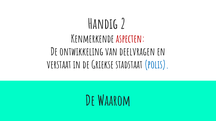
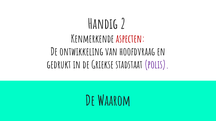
deelvragen: deelvragen -> hoofdvraag
verstaat: verstaat -> gedrukt
polis colour: blue -> purple
